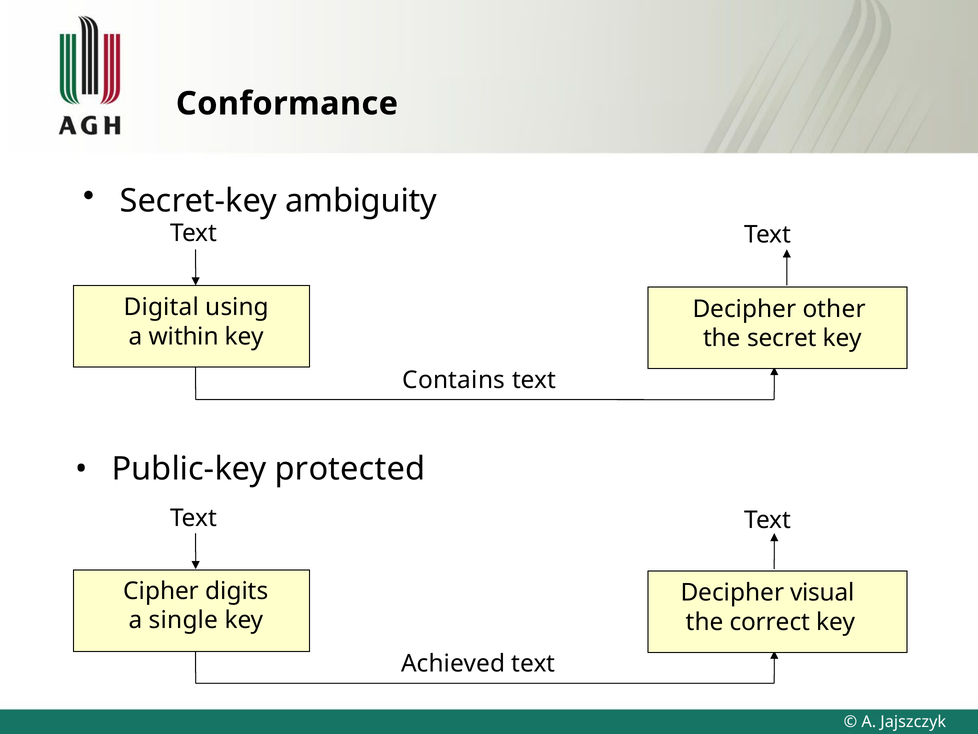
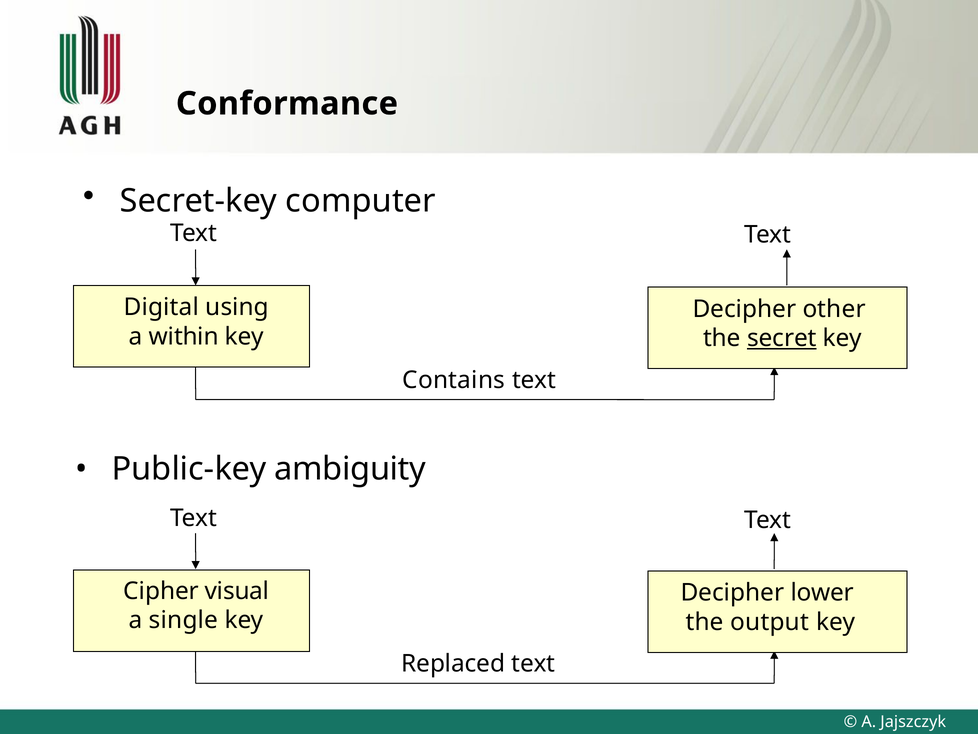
ambiguity: ambiguity -> computer
secret underline: none -> present
protected: protected -> ambiguity
digits: digits -> visual
visual: visual -> lower
correct: correct -> output
Achieved: Achieved -> Replaced
